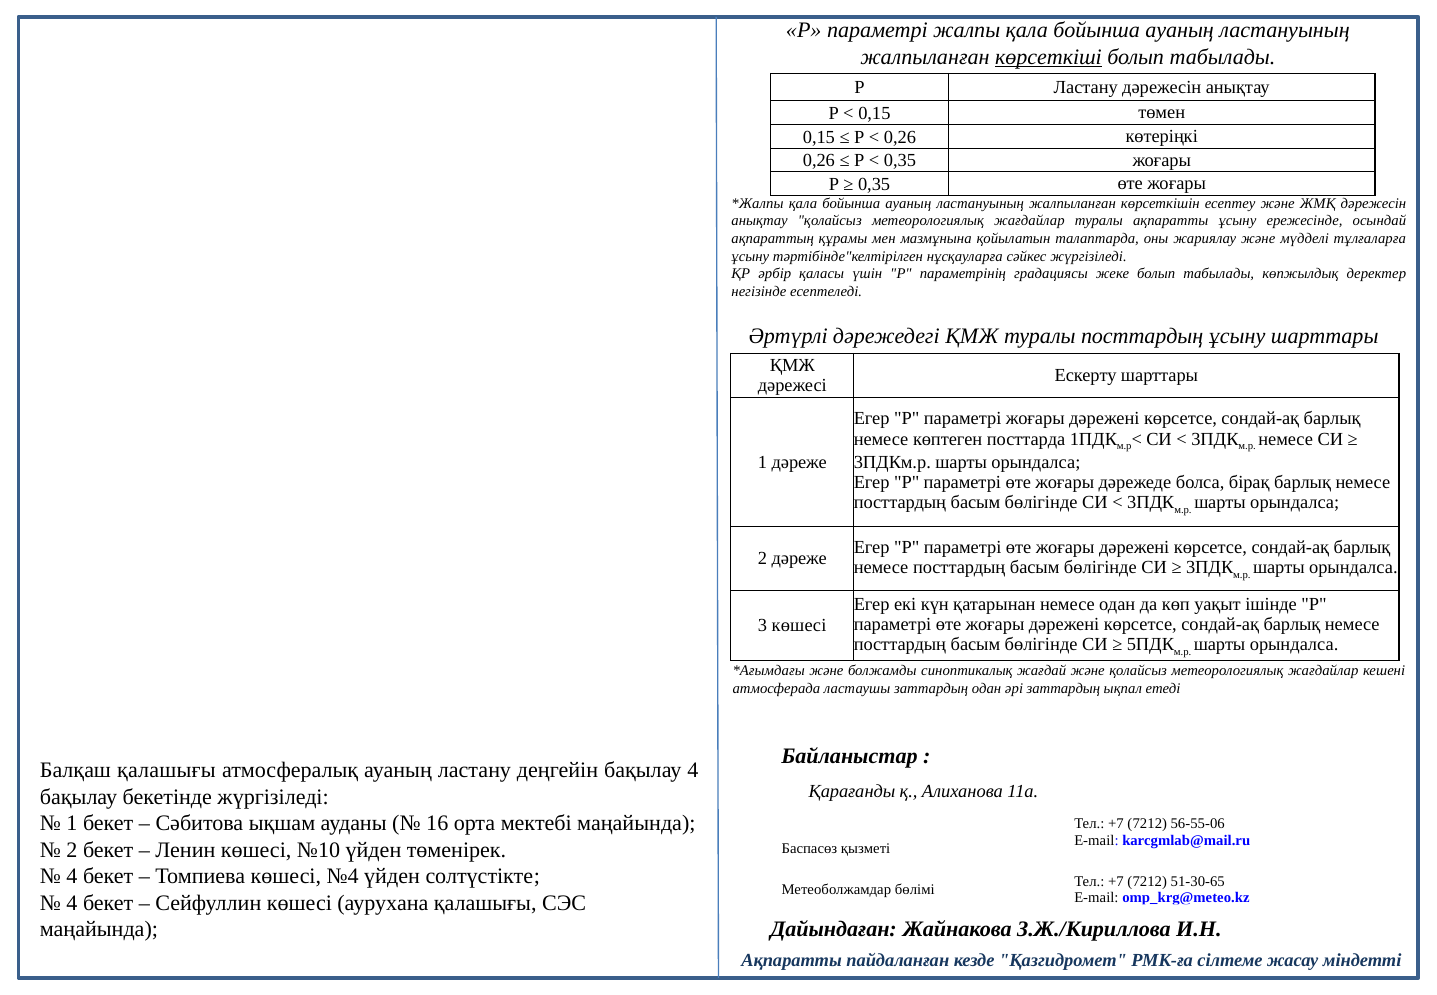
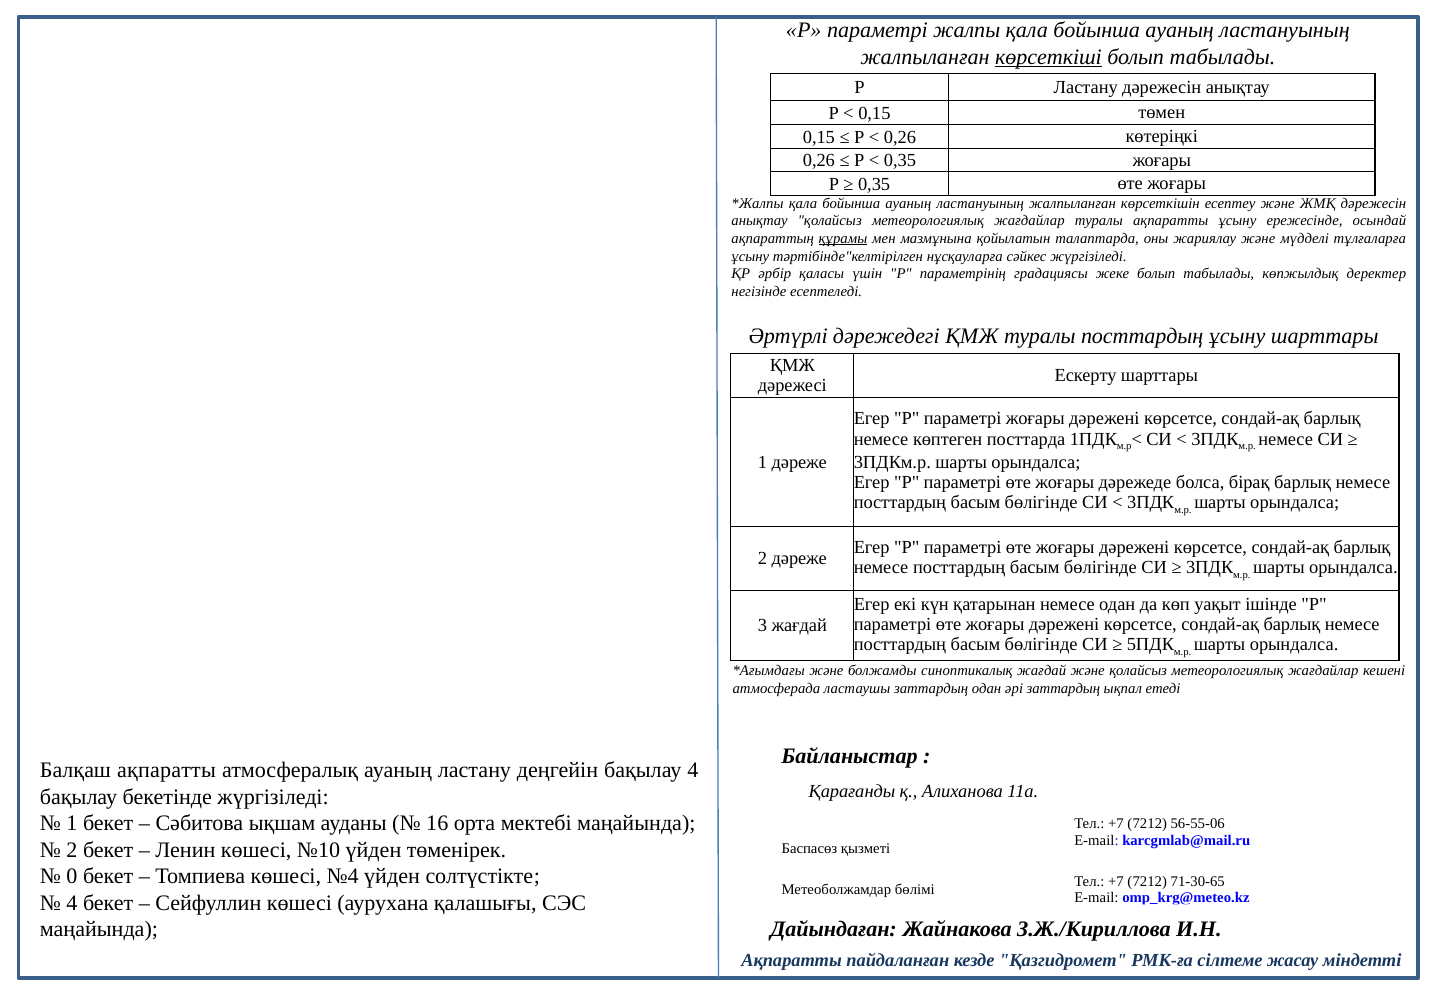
құрамы underline: none -> present
3 көшесі: көшесі -> жағдай
Балқаш қалашығы: қалашығы -> ақпаратты
4 at (72, 876): 4 -> 0
51-30-65: 51-30-65 -> 71-30-65
